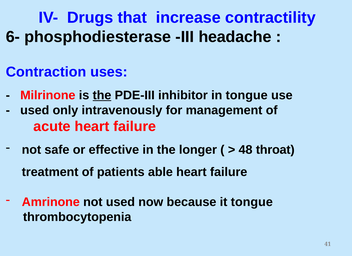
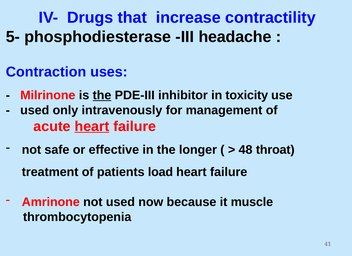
6-: 6- -> 5-
in tongue: tongue -> toxicity
heart at (92, 126) underline: none -> present
able: able -> load
it tongue: tongue -> muscle
